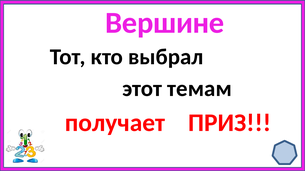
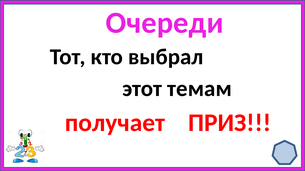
Вершине: Вершине -> Очереди
